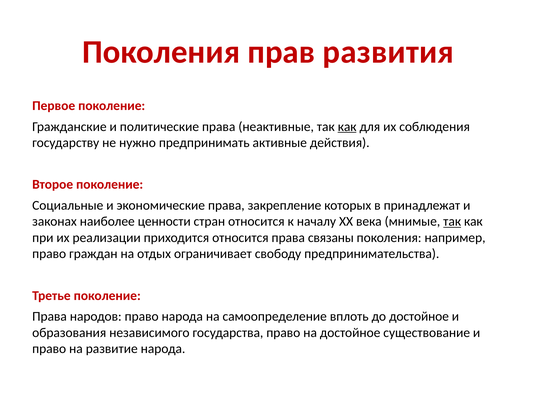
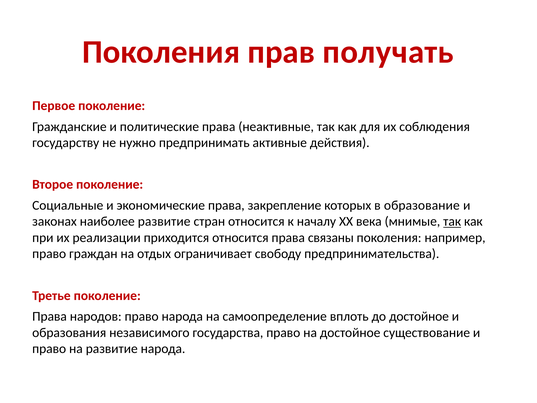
развития: развития -> получать
как at (347, 127) underline: present -> none
принадлежат: принадлежат -> образование
наиболее ценности: ценности -> развитие
